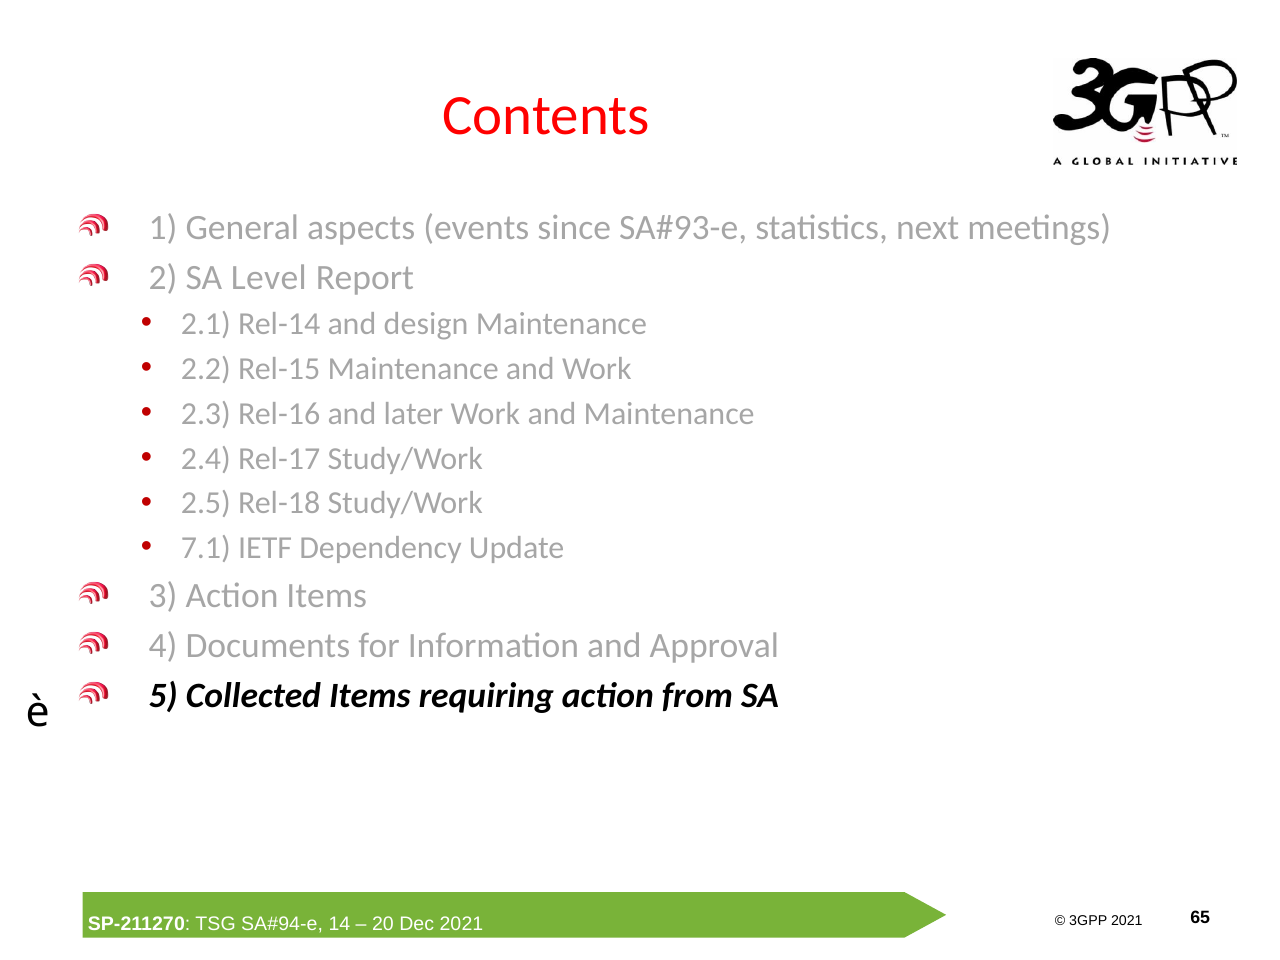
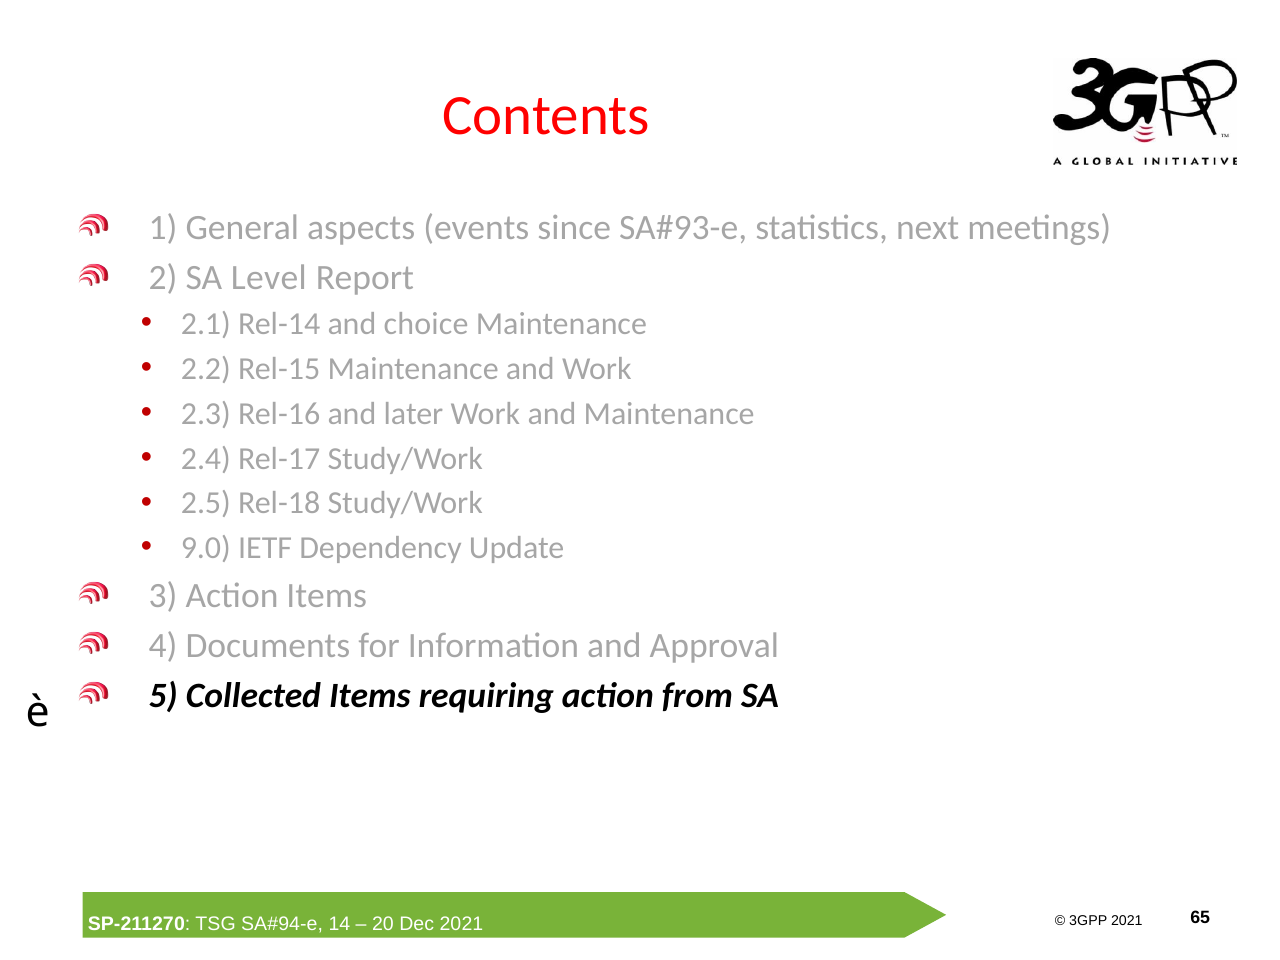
design: design -> choice
7.1: 7.1 -> 9.0
